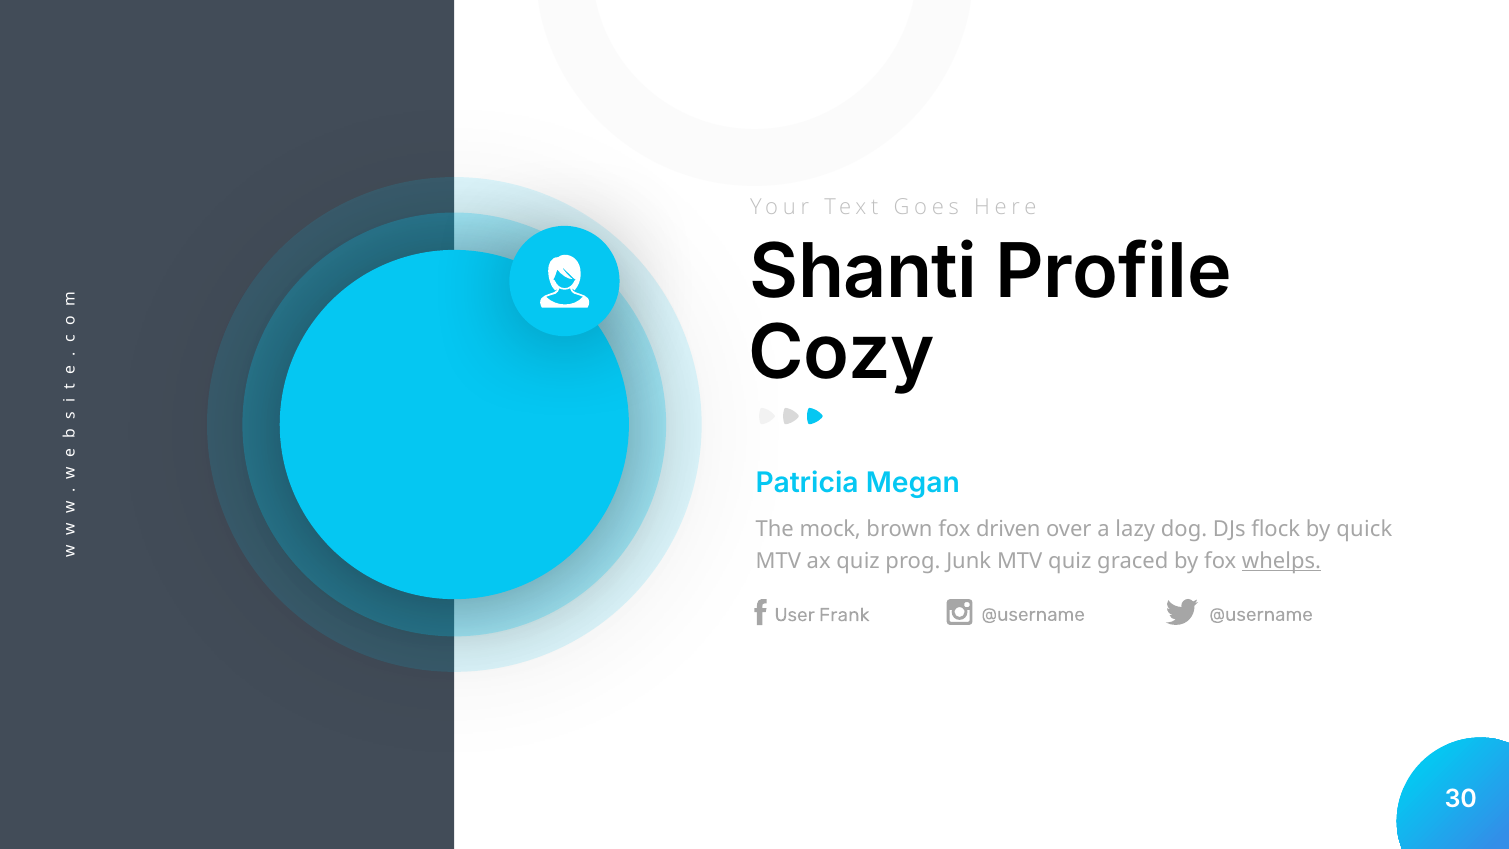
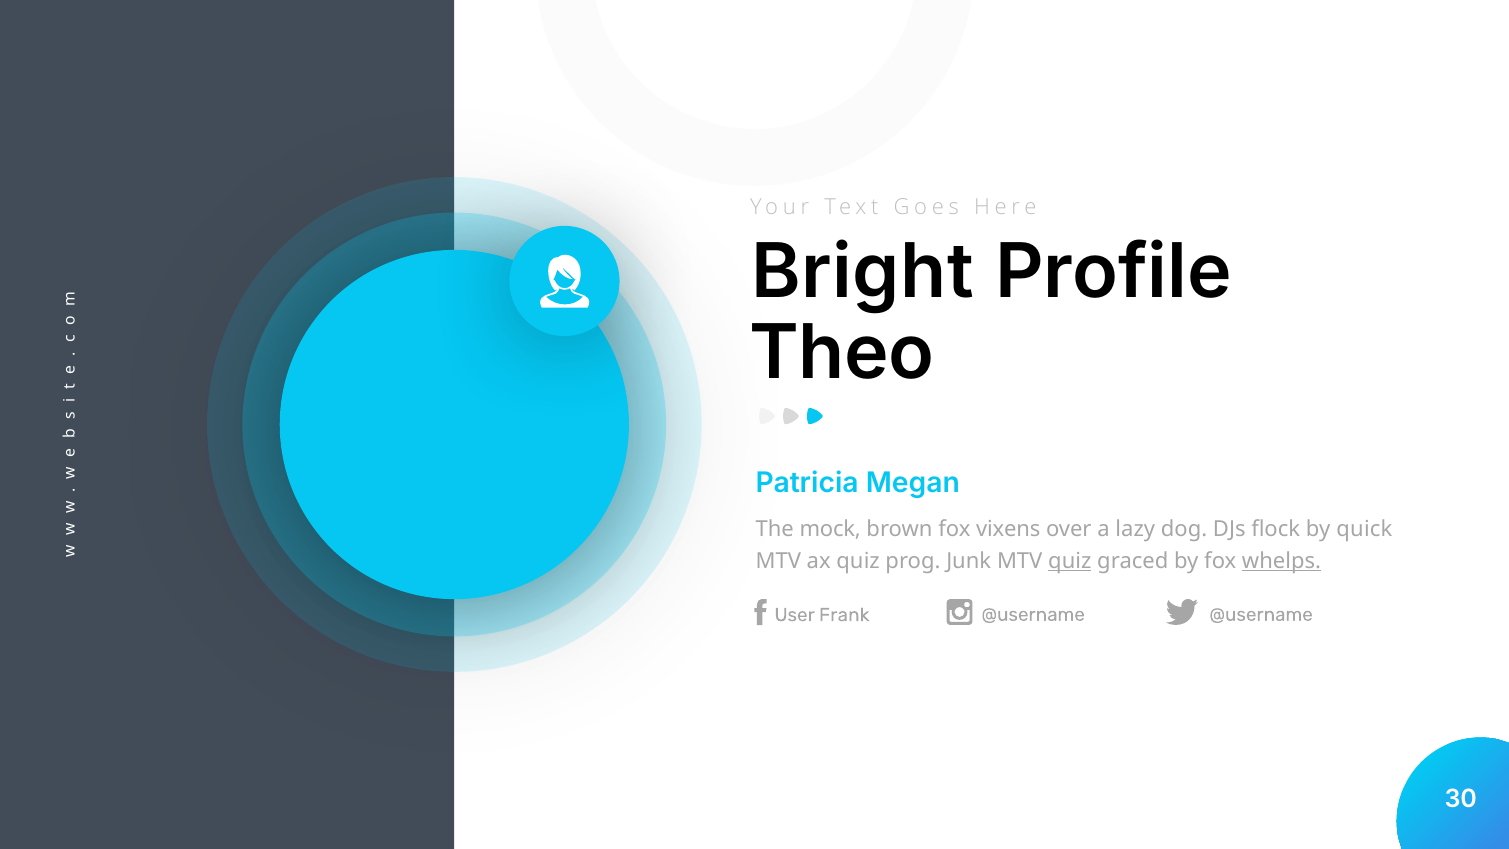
Shanti: Shanti -> Bright
Cozy: Cozy -> Theo
driven: driven -> vixens
quiz at (1070, 561) underline: none -> present
